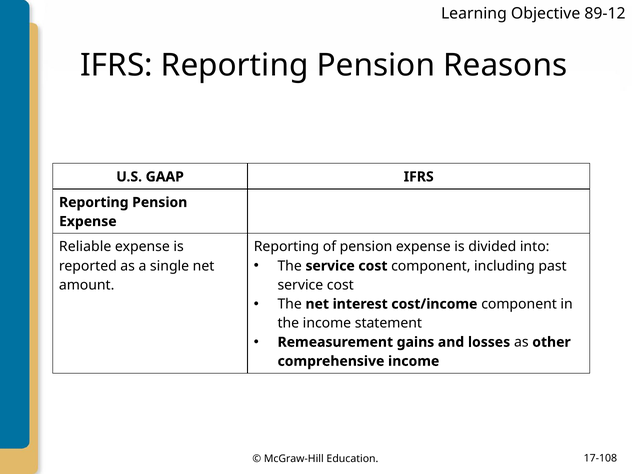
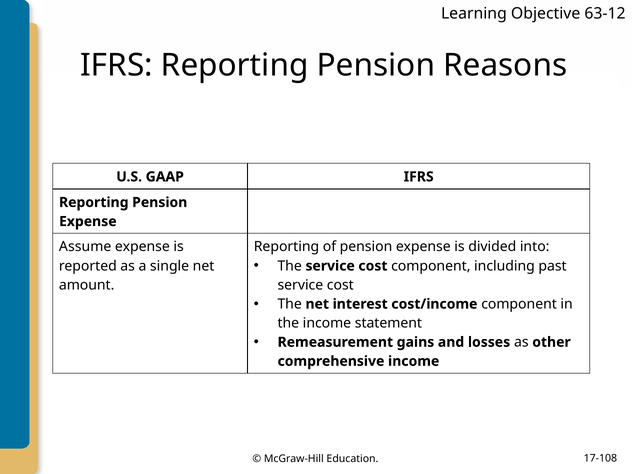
89-12: 89-12 -> 63-12
Reliable: Reliable -> Assume
